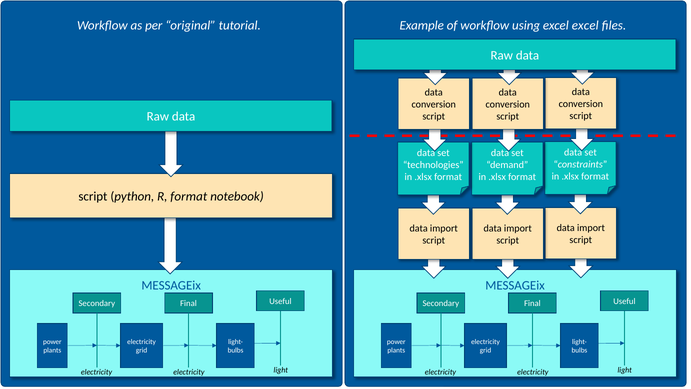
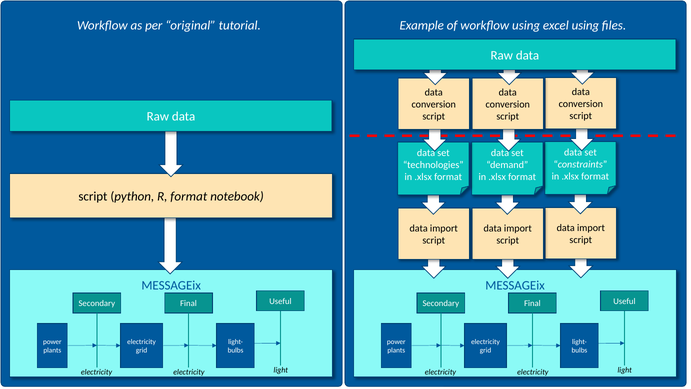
excel excel: excel -> using
